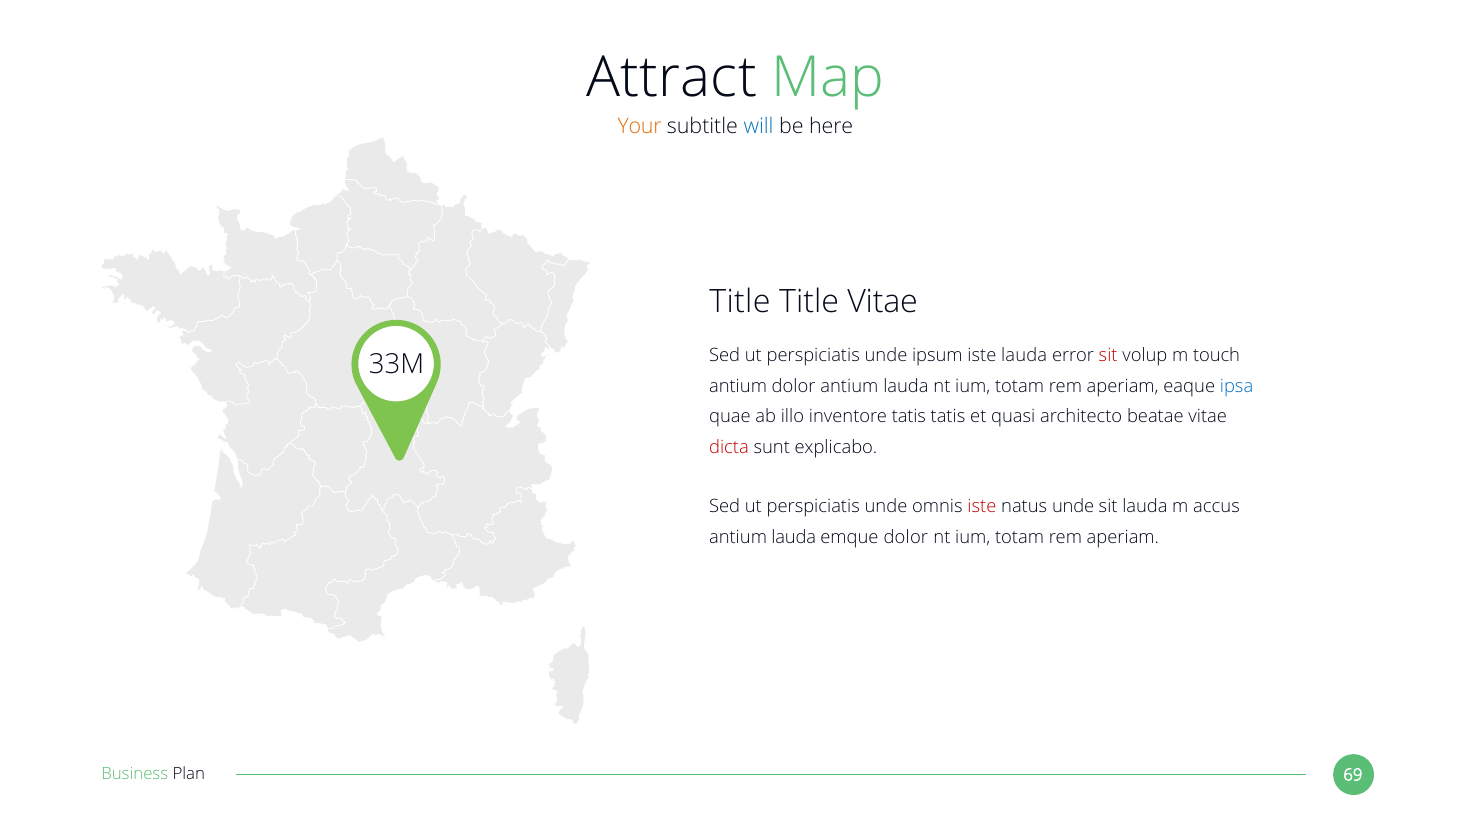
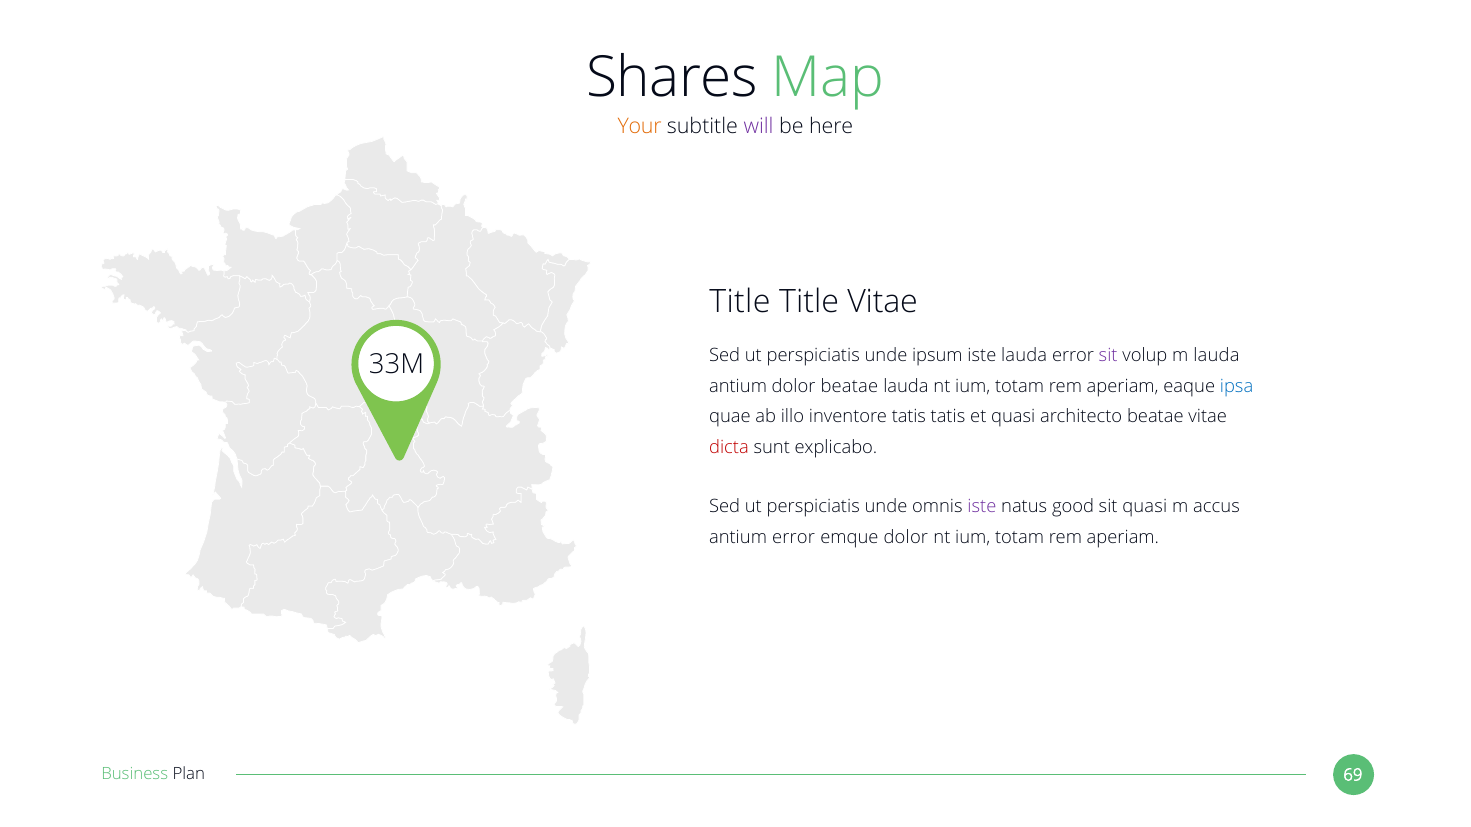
Attract: Attract -> Shares
will colour: blue -> purple
sit at (1108, 355) colour: red -> purple
m touch: touch -> lauda
dolor antium: antium -> beatae
iste at (982, 506) colour: red -> purple
natus unde: unde -> good
sit lauda: lauda -> quasi
lauda at (794, 537): lauda -> error
